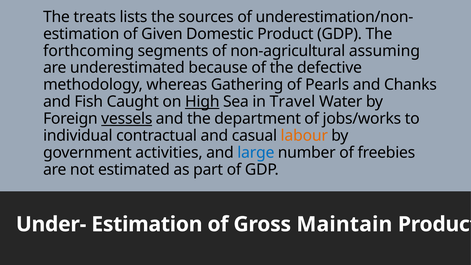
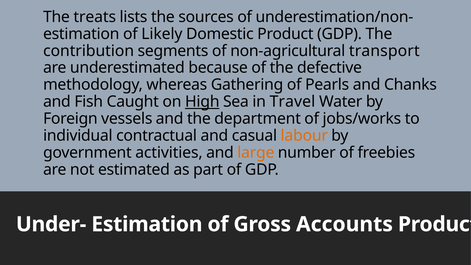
Given: Given -> Likely
forthcoming: forthcoming -> contribution
assuming: assuming -> transport
vessels underline: present -> none
large colour: blue -> orange
Maintain: Maintain -> Accounts
